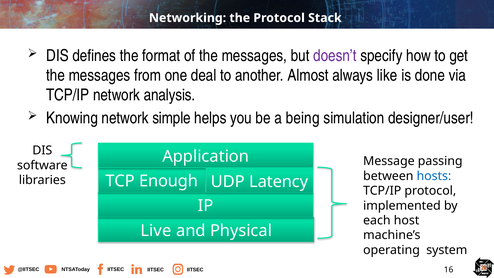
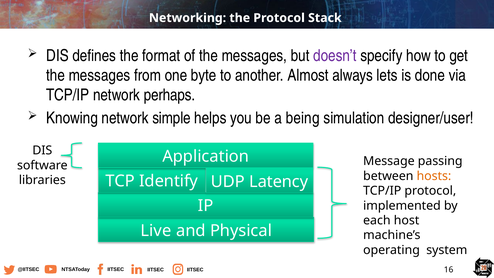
deal: deal -> byte
like: like -> lets
analysis: analysis -> perhaps
hosts colour: blue -> orange
Enough: Enough -> Identify
